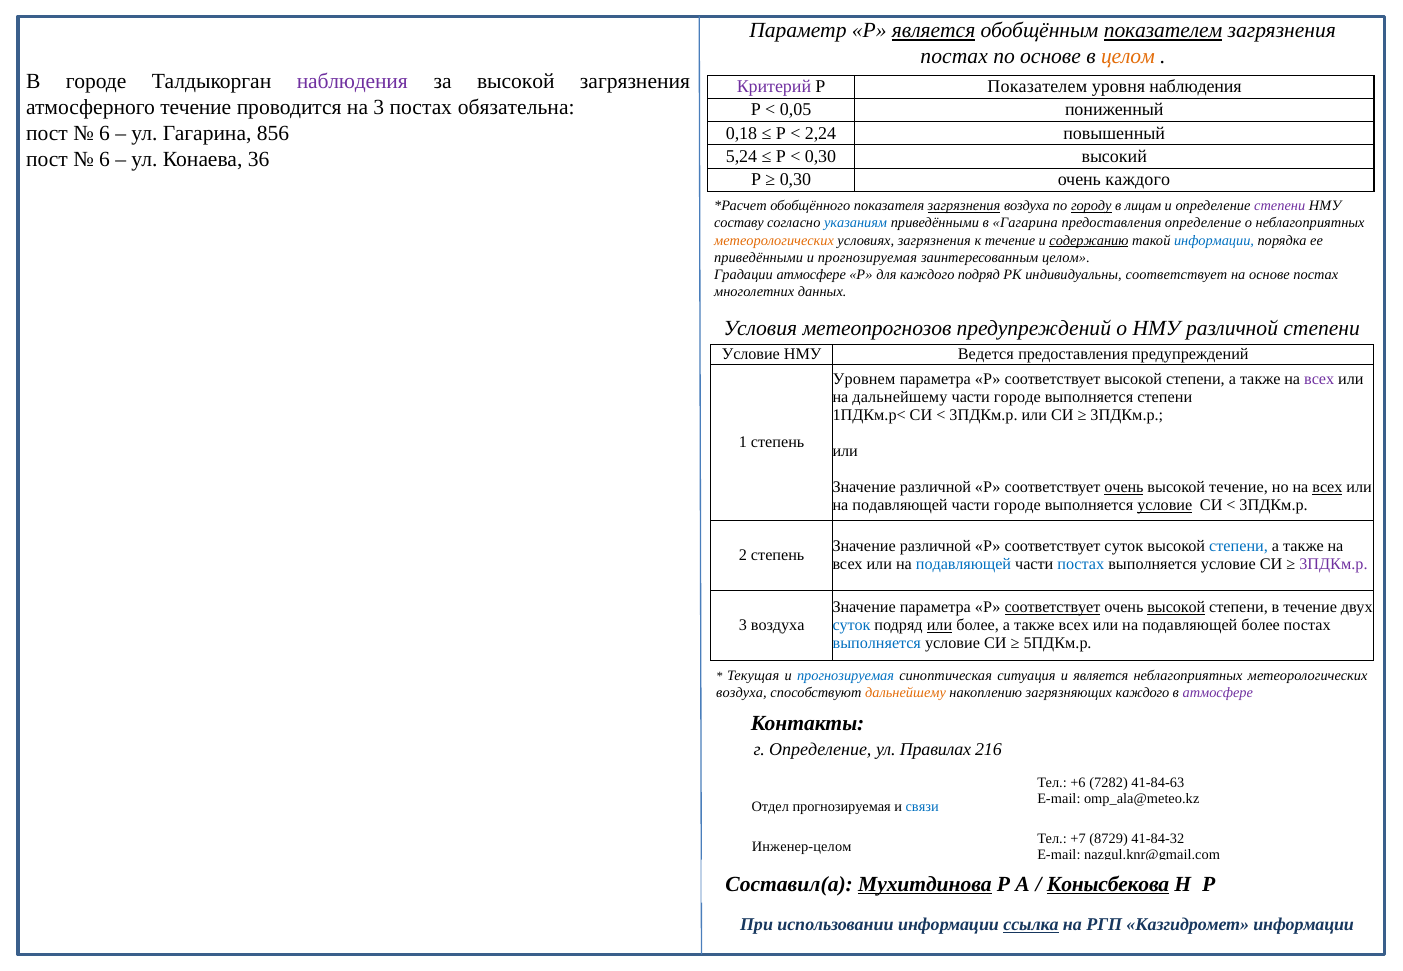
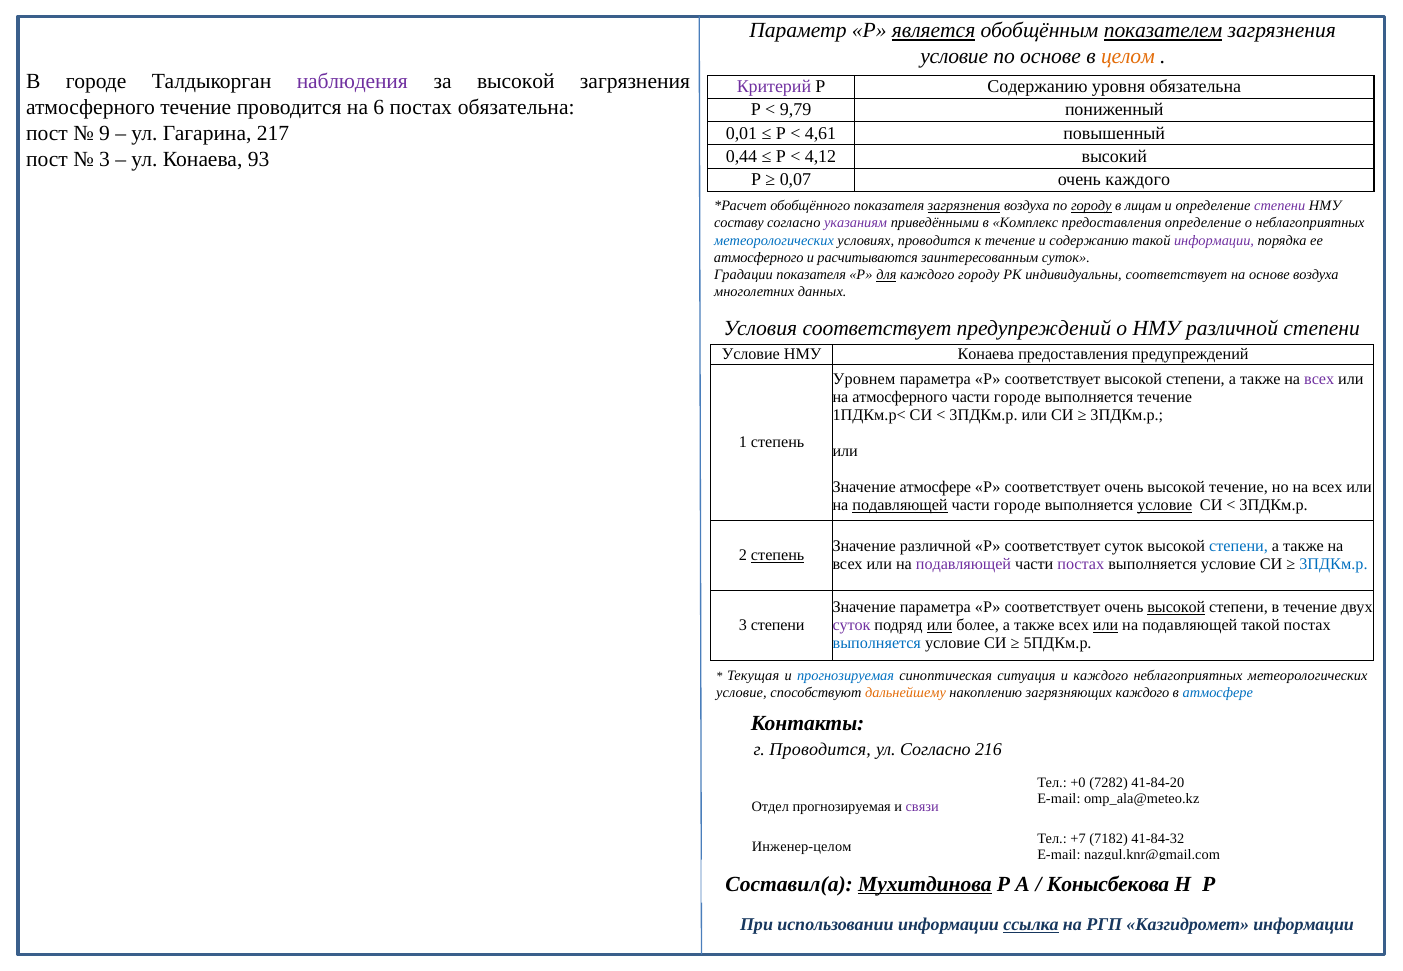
постах at (954, 57): постах -> условие
Р Показателем: Показателем -> Содержанию
уровня наблюдения: наблюдения -> обязательна
на 3: 3 -> 6
0,05: 0,05 -> 9,79
6 at (105, 133): 6 -> 9
856: 856 -> 217
0,18: 0,18 -> 0,01
2,24: 2,24 -> 4,61
5,24: 5,24 -> 0,44
0,30 at (821, 156): 0,30 -> 4,12
6 at (105, 159): 6 -> 3
36: 36 -> 93
0,30 at (795, 179): 0,30 -> 0,07
указаниям colour: blue -> purple
в Гагарина: Гагарина -> Комплекс
метеорологических at (774, 240) colour: orange -> blue
условиях загрязнения: загрязнения -> проводится
содержанию at (1089, 240) underline: present -> none
информации at (1214, 240) colour: blue -> purple
приведёнными at (759, 258): приведёнными -> атмосферного
прогнозируемая at (867, 258): прогнозируемая -> расчитываются
заинтересованным целом: целом -> суток
Градации атмосфере: атмосфере -> показателя
для underline: none -> present
каждого подряд: подряд -> городу
основе постах: постах -> воздуха
Условия метеопрогнозов: метеопрогнозов -> соответствует
НМУ Ведется: Ведется -> Конаева
на дальнейшему: дальнейшему -> атмосферного
выполняется степени: степени -> течение
различной at (935, 487): различной -> атмосфере
очень at (1124, 487) underline: present -> none
всех at (1327, 487) underline: present -> none
подавляющей at (900, 505) underline: none -> present
степень at (778, 555) underline: none -> present
подавляющей at (964, 564) colour: blue -> purple
постах at (1081, 564) colour: blue -> purple
3ПДКм.р at (1333, 564) colour: purple -> blue
соответствует at (1052, 608) underline: present -> none
3 воздуха: воздуха -> степени
суток at (852, 626) colour: blue -> purple
или at (1106, 626) underline: none -> present
подавляющей более: более -> такой
и является: является -> каждого
воздуха at (741, 693): воздуха -> условие
атмосфере at (1218, 693) colour: purple -> blue
г Определение: Определение -> Проводится
ул Правилах: Правилах -> Согласно
+6: +6 -> +0
41-84-63: 41-84-63 -> 41-84-20
связи colour: blue -> purple
8729: 8729 -> 7182
Конысбекова underline: present -> none
